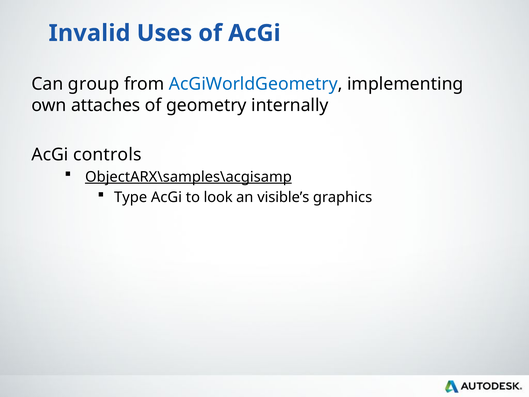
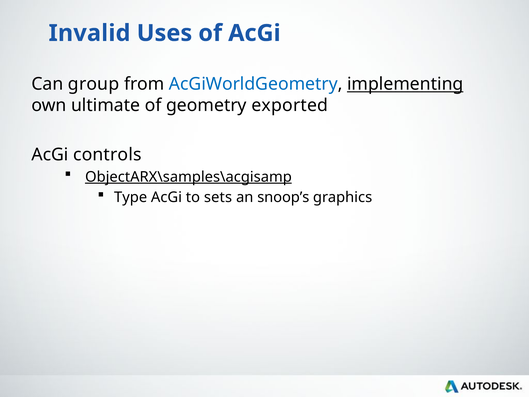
implementing underline: none -> present
attaches: attaches -> ultimate
internally: internally -> exported
look: look -> sets
visible’s: visible’s -> snoop’s
